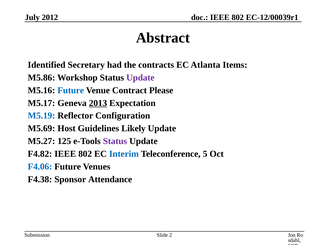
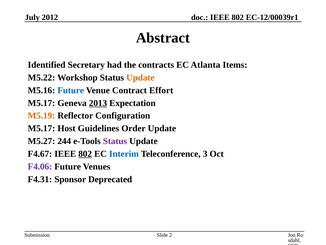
M5.86: M5.86 -> M5.22
Update at (140, 77) colour: purple -> orange
Please: Please -> Effort
M5.19 colour: blue -> orange
M5.69 at (41, 128): M5.69 -> M5.17
Likely: Likely -> Order
125: 125 -> 244
F4.82: F4.82 -> F4.67
802 at (85, 154) underline: none -> present
5: 5 -> 3
F4.06 colour: blue -> purple
F4.38: F4.38 -> F4.31
Attendance: Attendance -> Deprecated
